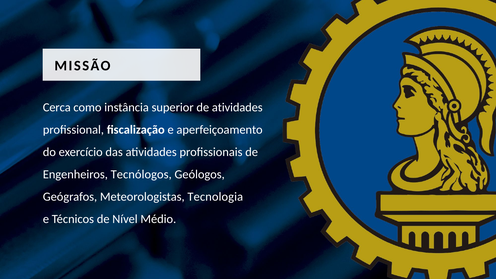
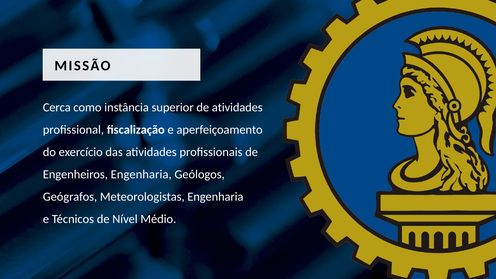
Engenheiros Tecnólogos: Tecnólogos -> Engenharia
Meteorologistas Tecnologia: Tecnologia -> Engenharia
